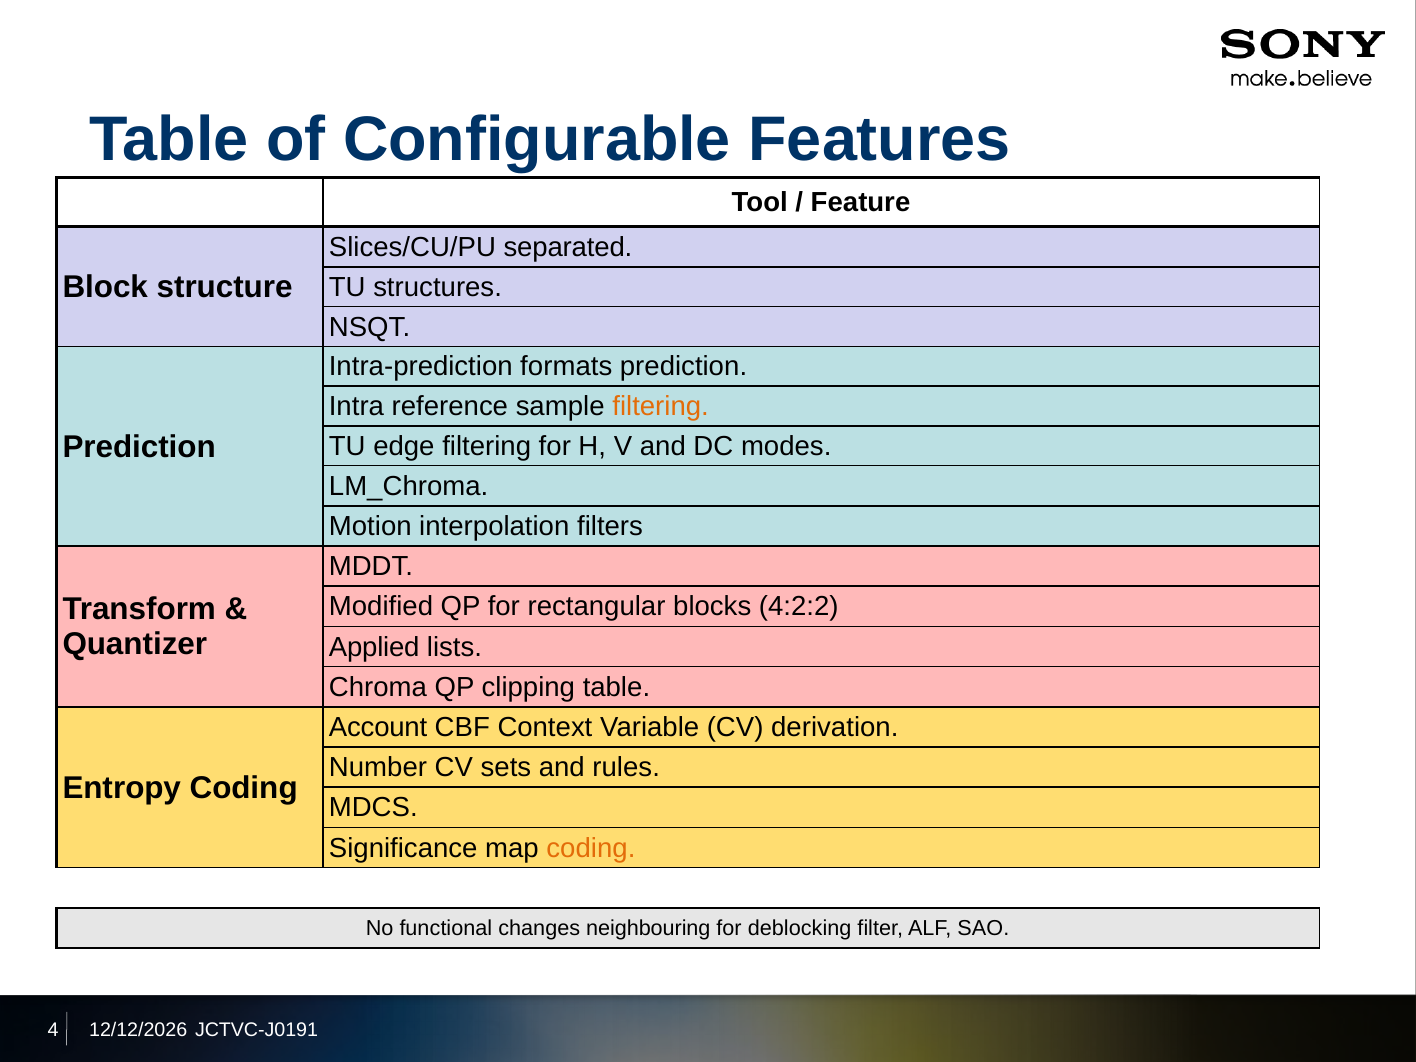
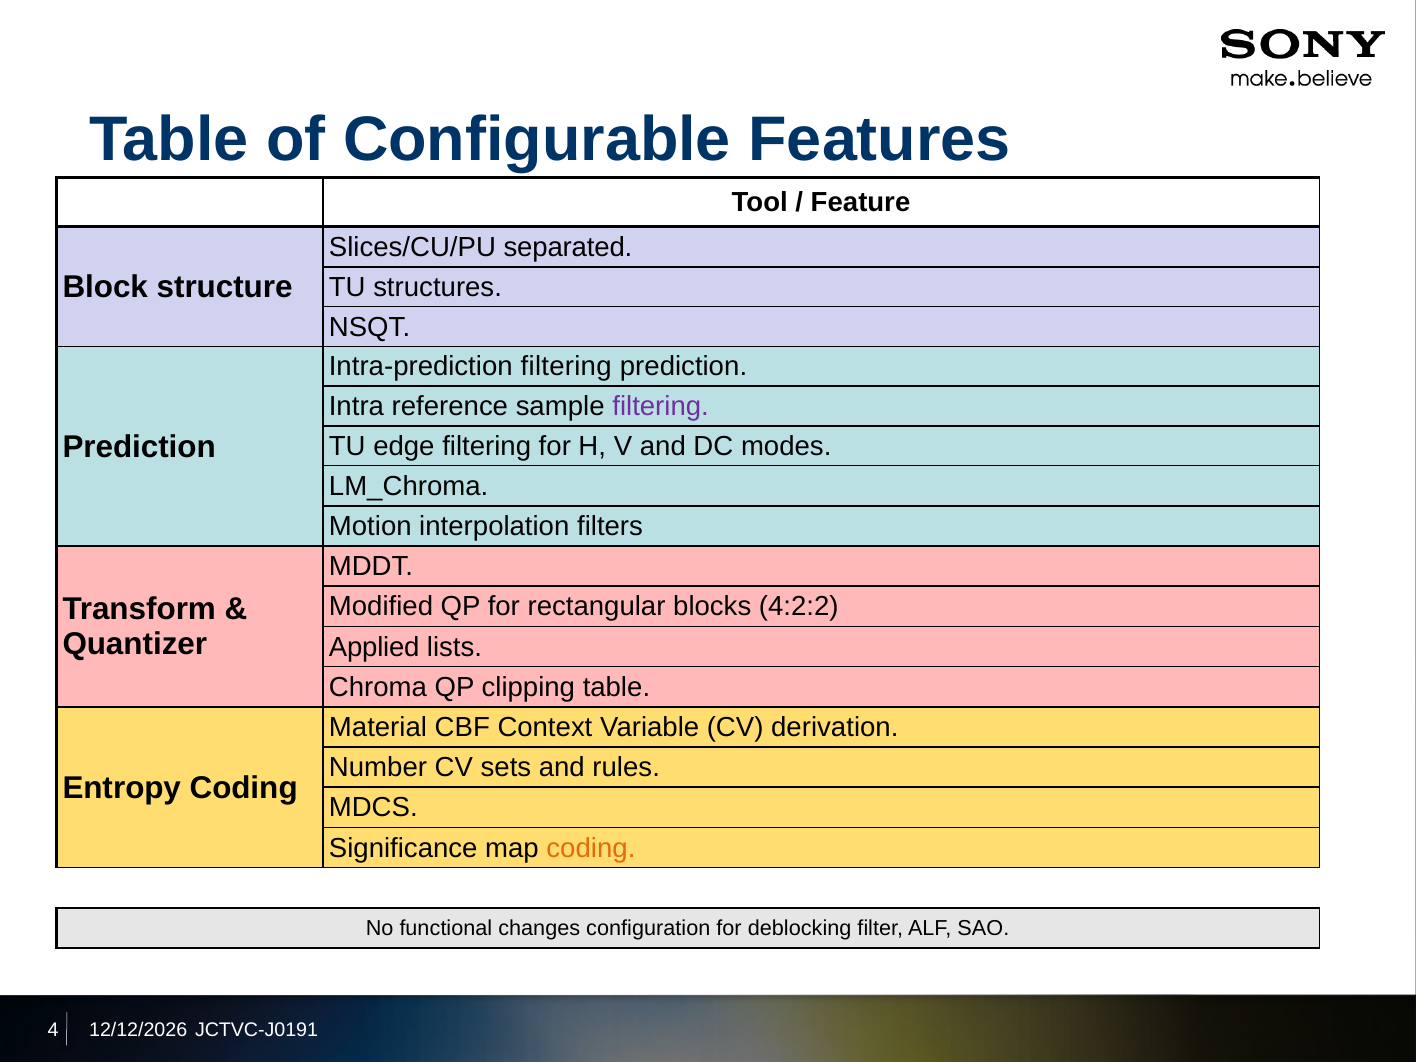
Intra-prediction formats: formats -> filtering
filtering at (661, 407) colour: orange -> purple
Account: Account -> Material
neighbouring: neighbouring -> configuration
